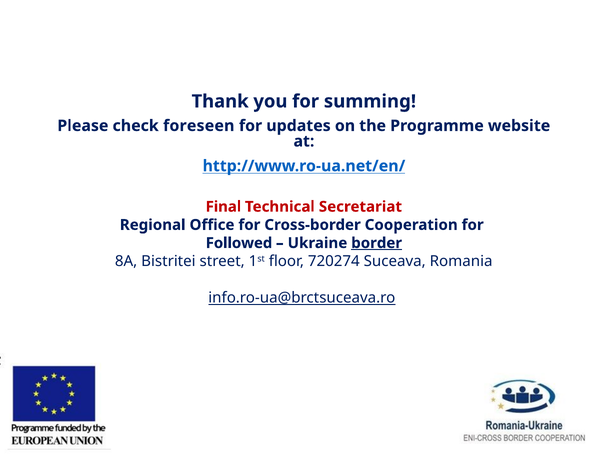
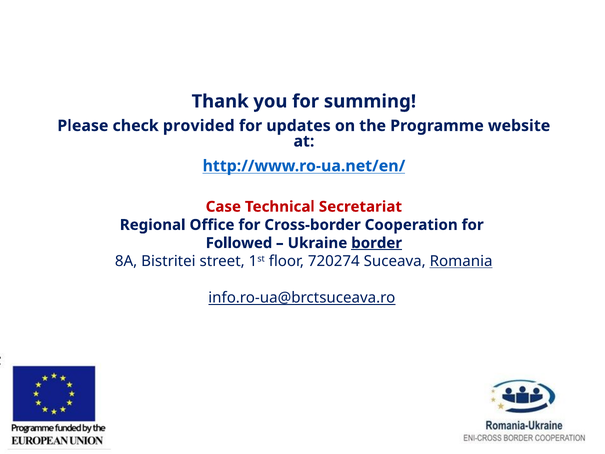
foreseen: foreseen -> provided
Final: Final -> Case
Romania underline: none -> present
